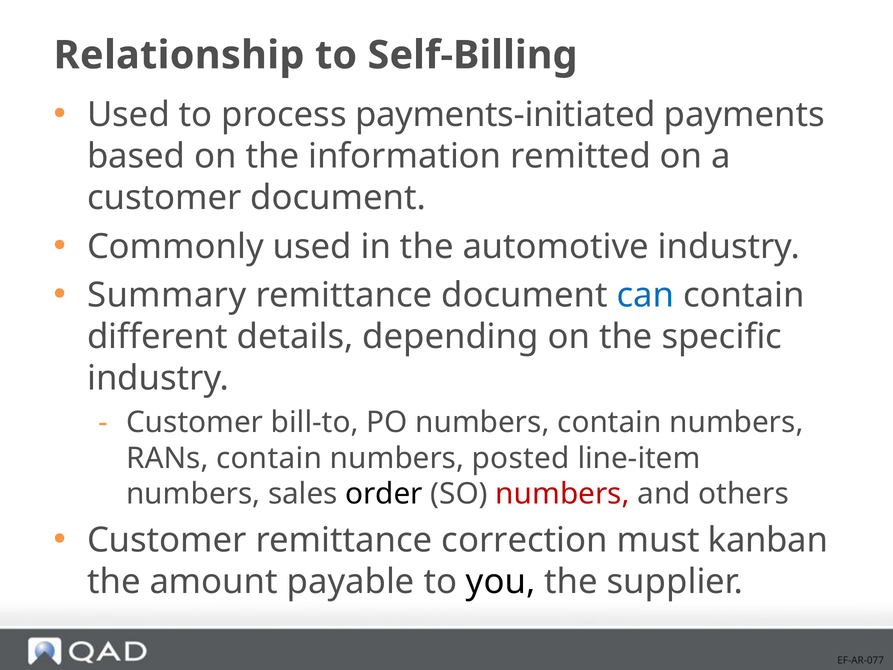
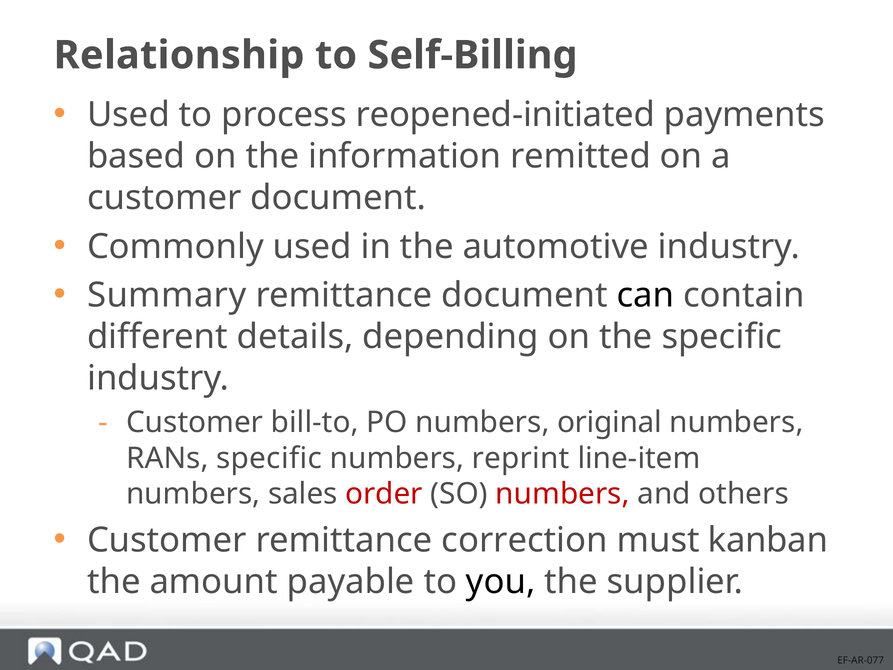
payments-initiated: payments-initiated -> reopened-initiated
can colour: blue -> black
numbers contain: contain -> original
RANs contain: contain -> specific
posted: posted -> reprint
order colour: black -> red
